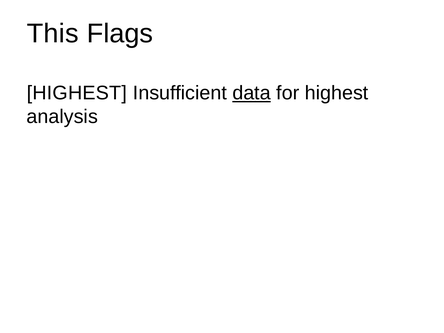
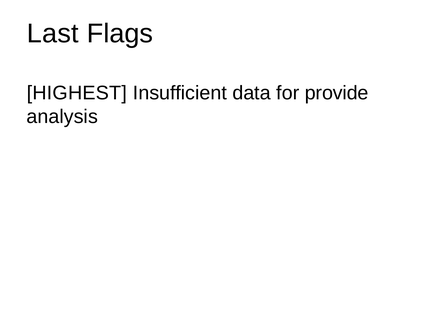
This: This -> Last
data underline: present -> none
for highest: highest -> provide
